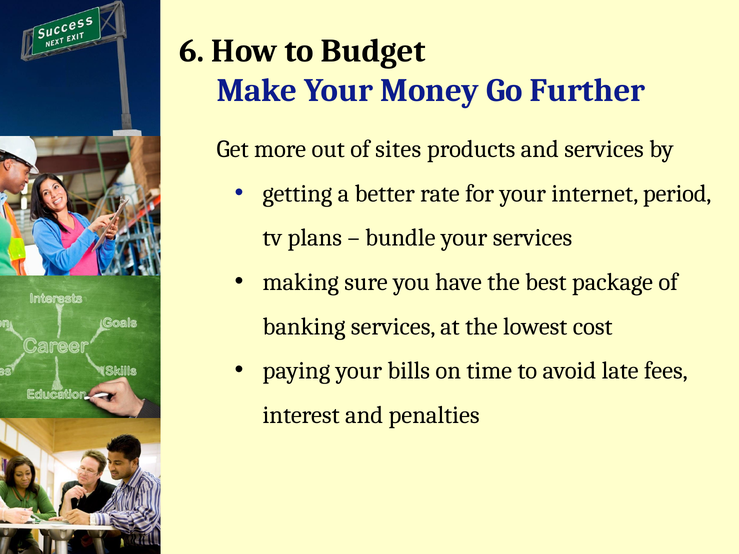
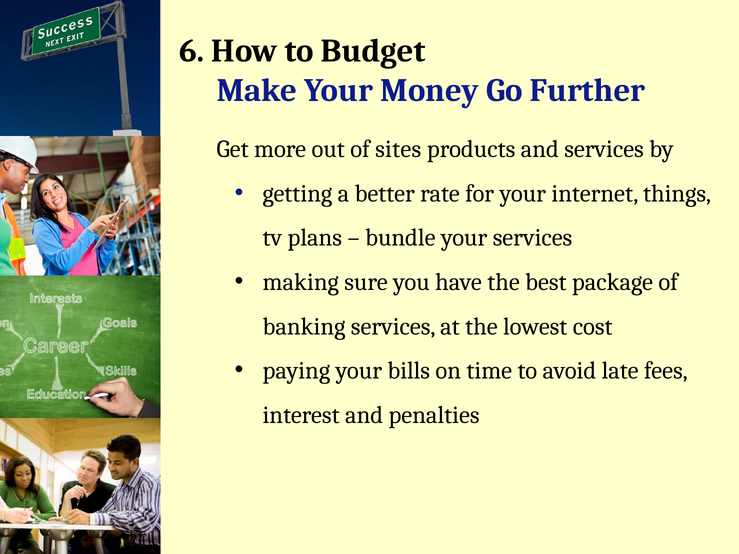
period: period -> things
